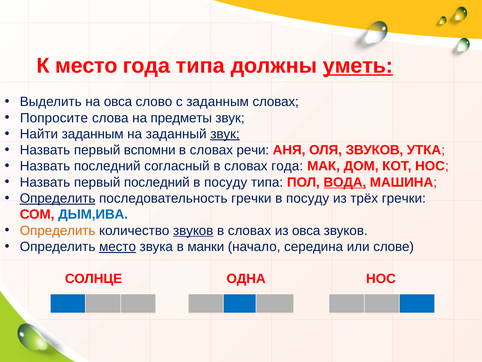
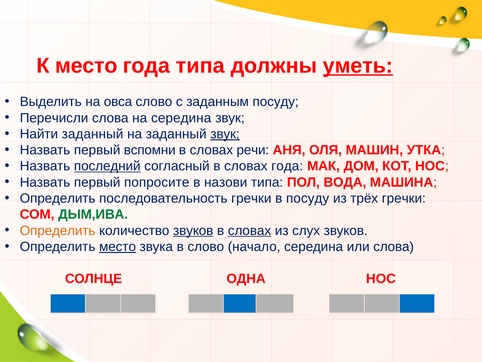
заданным словах: словах -> посуду
Попросите: Попросите -> Перечисли
на предметы: предметы -> середина
Найти заданным: заданным -> заданный
ОЛЯ ЗВУКОВ: ЗВУКОВ -> МАШИН
последний at (107, 166) underline: none -> present
первый последний: последний -> попросите
посуду at (226, 182): посуду -> назови
ВОДА underline: present -> none
Определить at (58, 198) underline: present -> none
ДЫМ,ИВА colour: blue -> green
словах at (250, 230) underline: none -> present
из овса: овса -> слух
в манки: манки -> слово
или слове: слове -> слова
